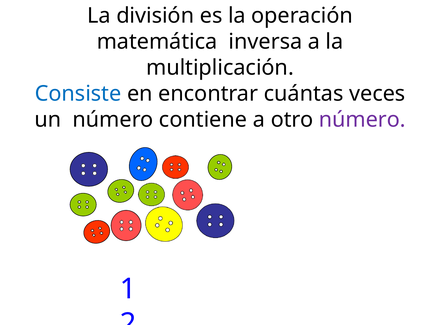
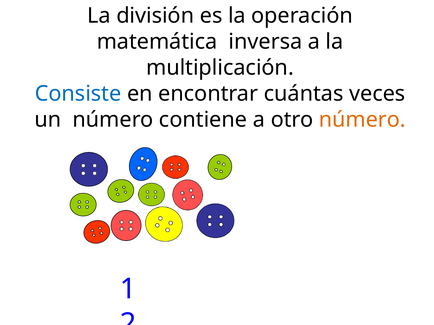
número at (362, 120) colour: purple -> orange
